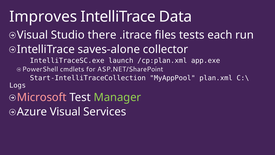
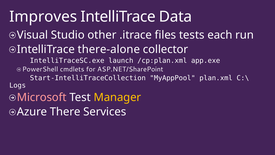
there: there -> other
saves-alone: saves-alone -> there-alone
Manager colour: light green -> yellow
Azure Visual: Visual -> There
